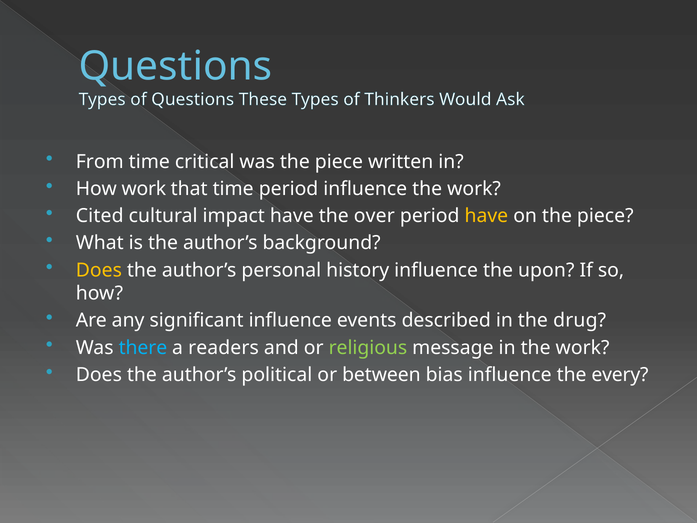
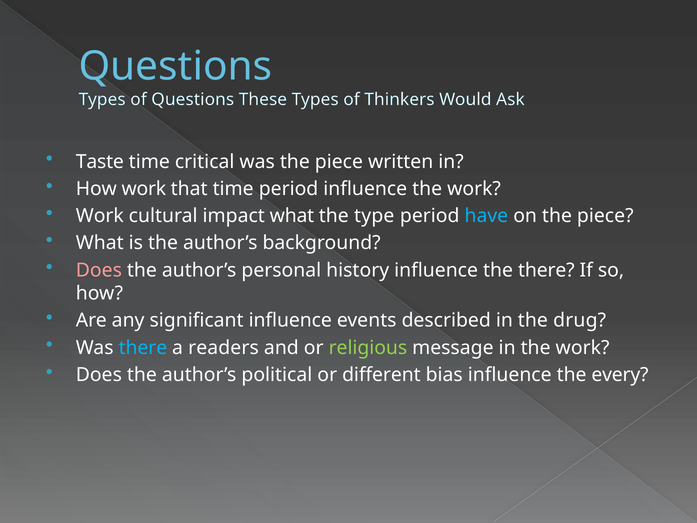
From: From -> Taste
Cited at (100, 216): Cited -> Work
impact have: have -> what
over: over -> type
have at (486, 216) colour: yellow -> light blue
Does at (99, 270) colour: yellow -> pink
the upon: upon -> there
between: between -> different
